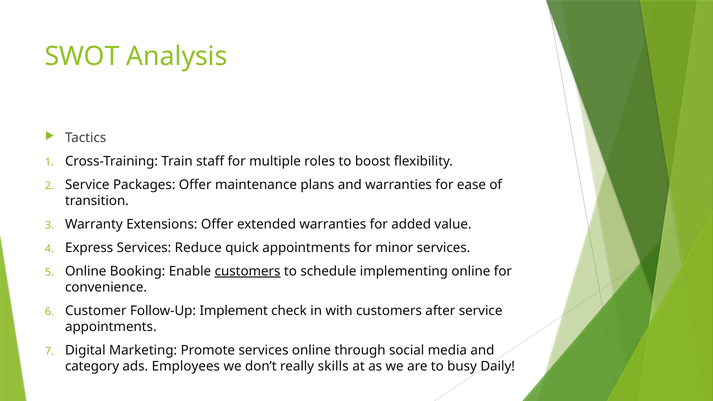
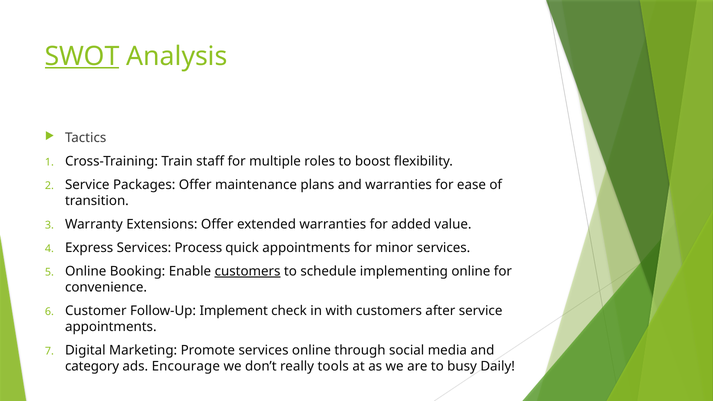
SWOT underline: none -> present
Reduce: Reduce -> Process
Employees: Employees -> Encourage
skills: skills -> tools
